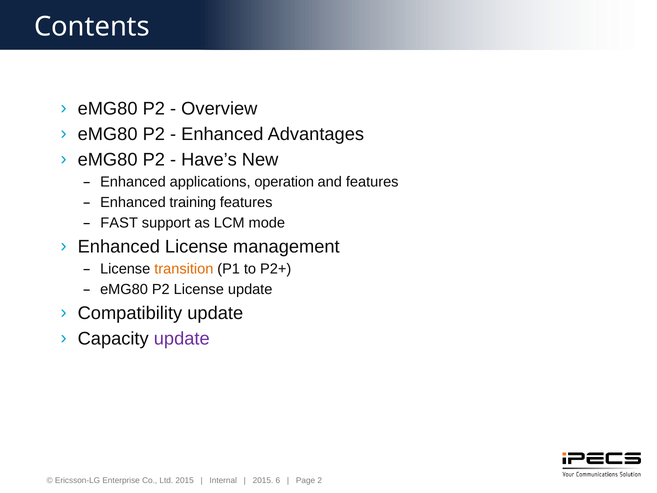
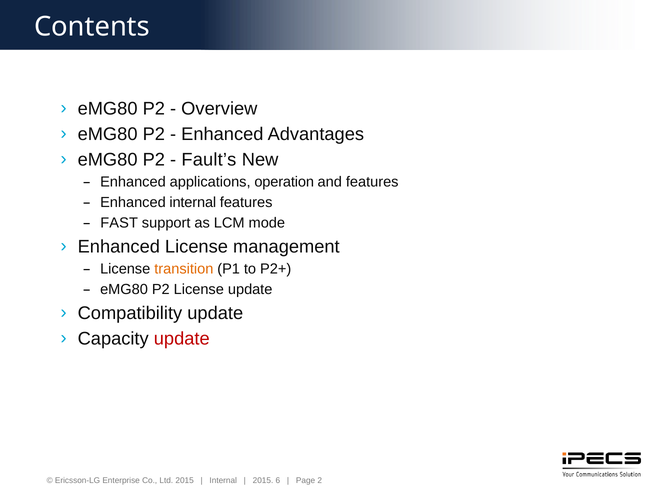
Have’s: Have’s -> Fault’s
Enhanced training: training -> internal
update at (182, 338) colour: purple -> red
